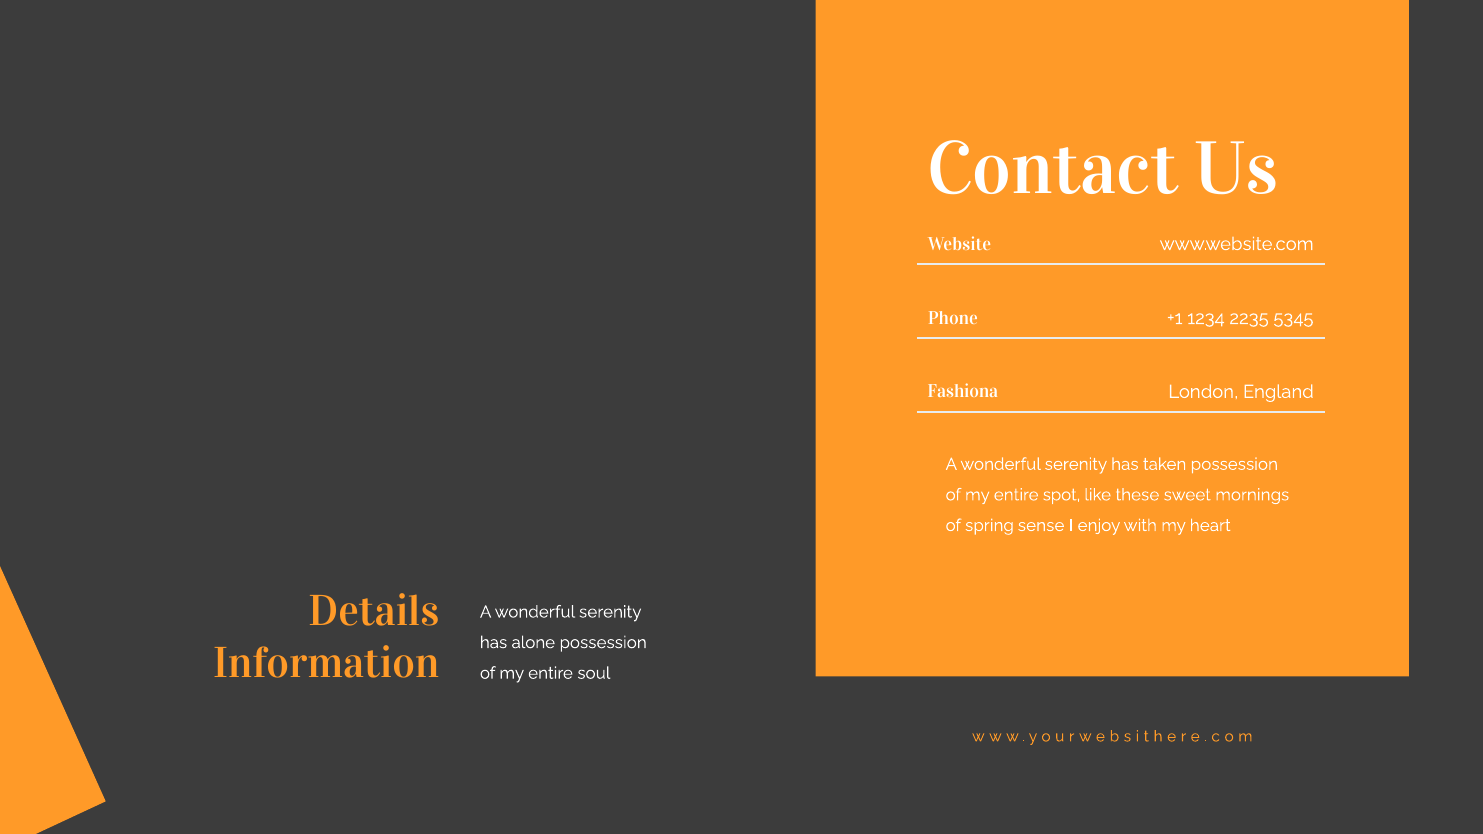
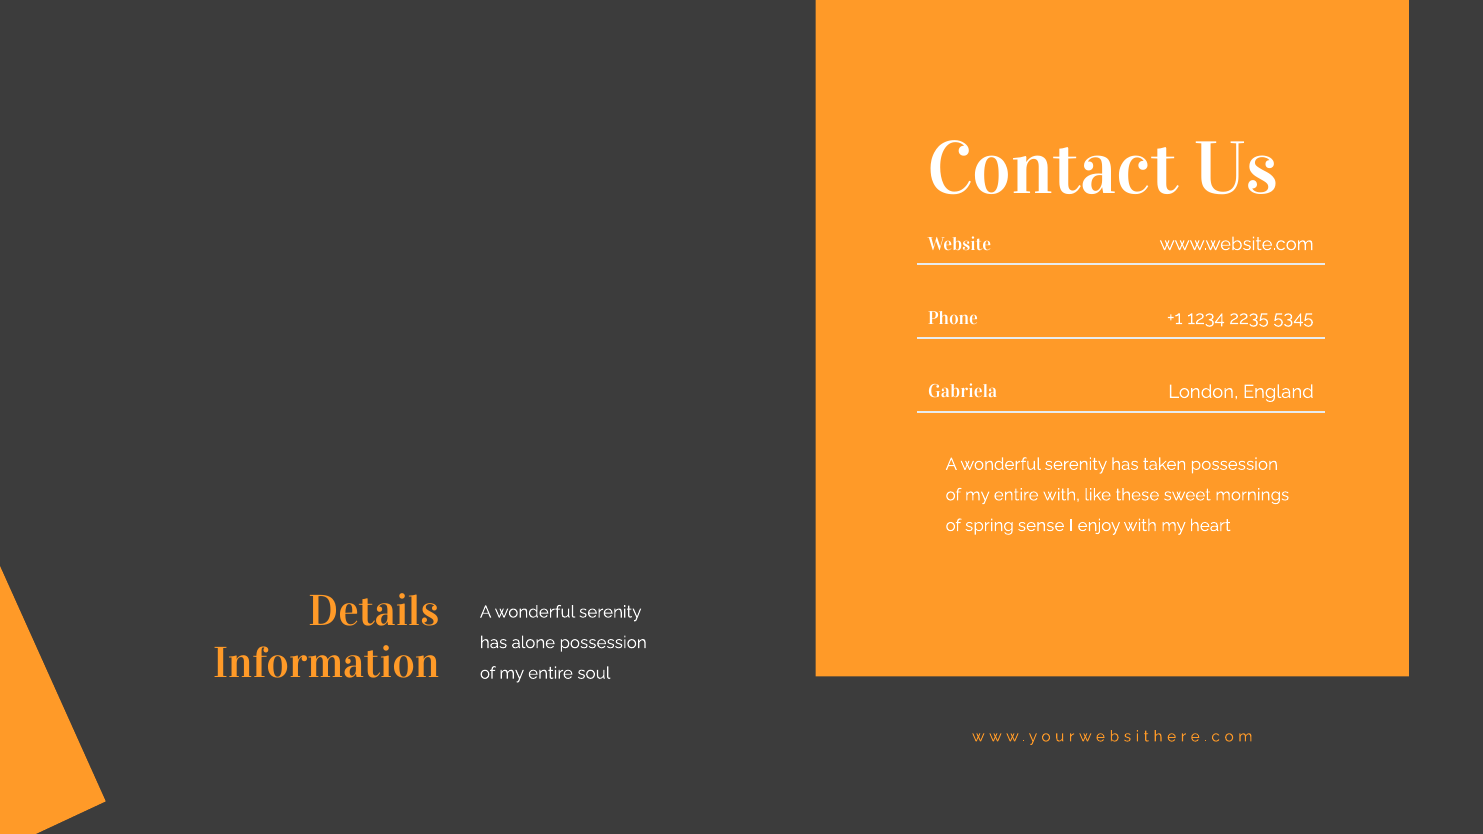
Fashiona: Fashiona -> Gabriela
entire spot: spot -> with
